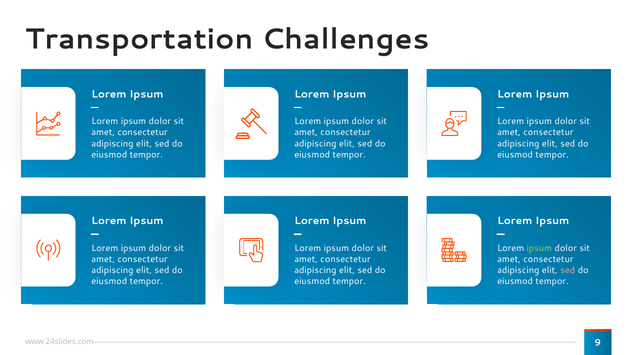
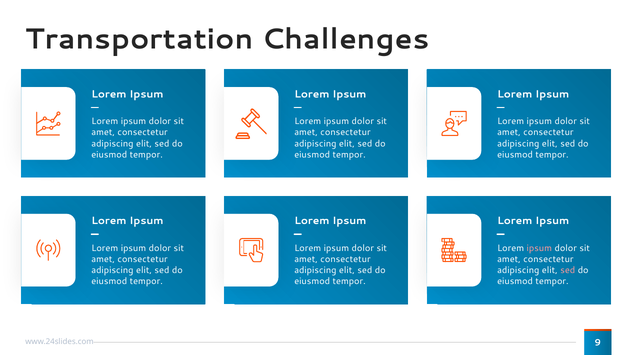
ipsum at (539, 248) colour: light green -> pink
